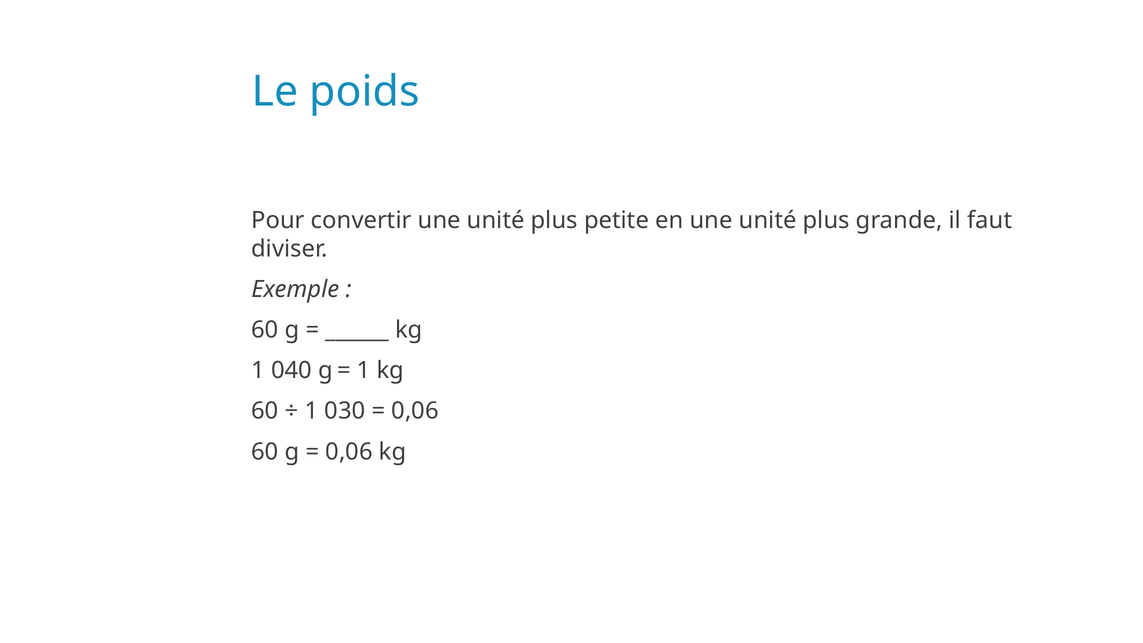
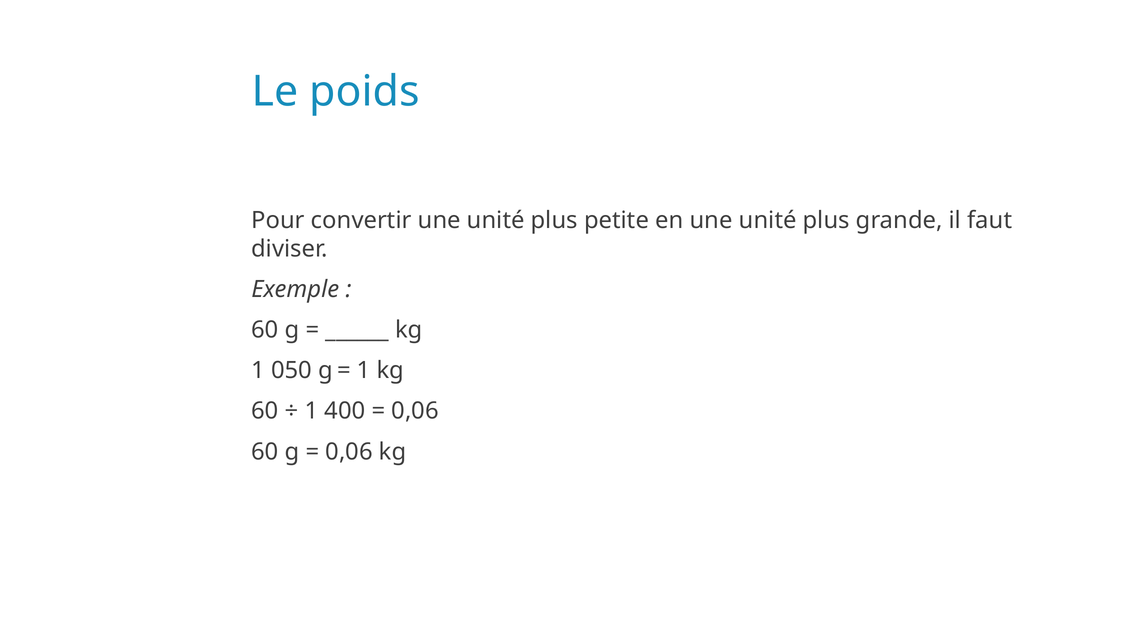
040: 040 -> 050
030: 030 -> 400
